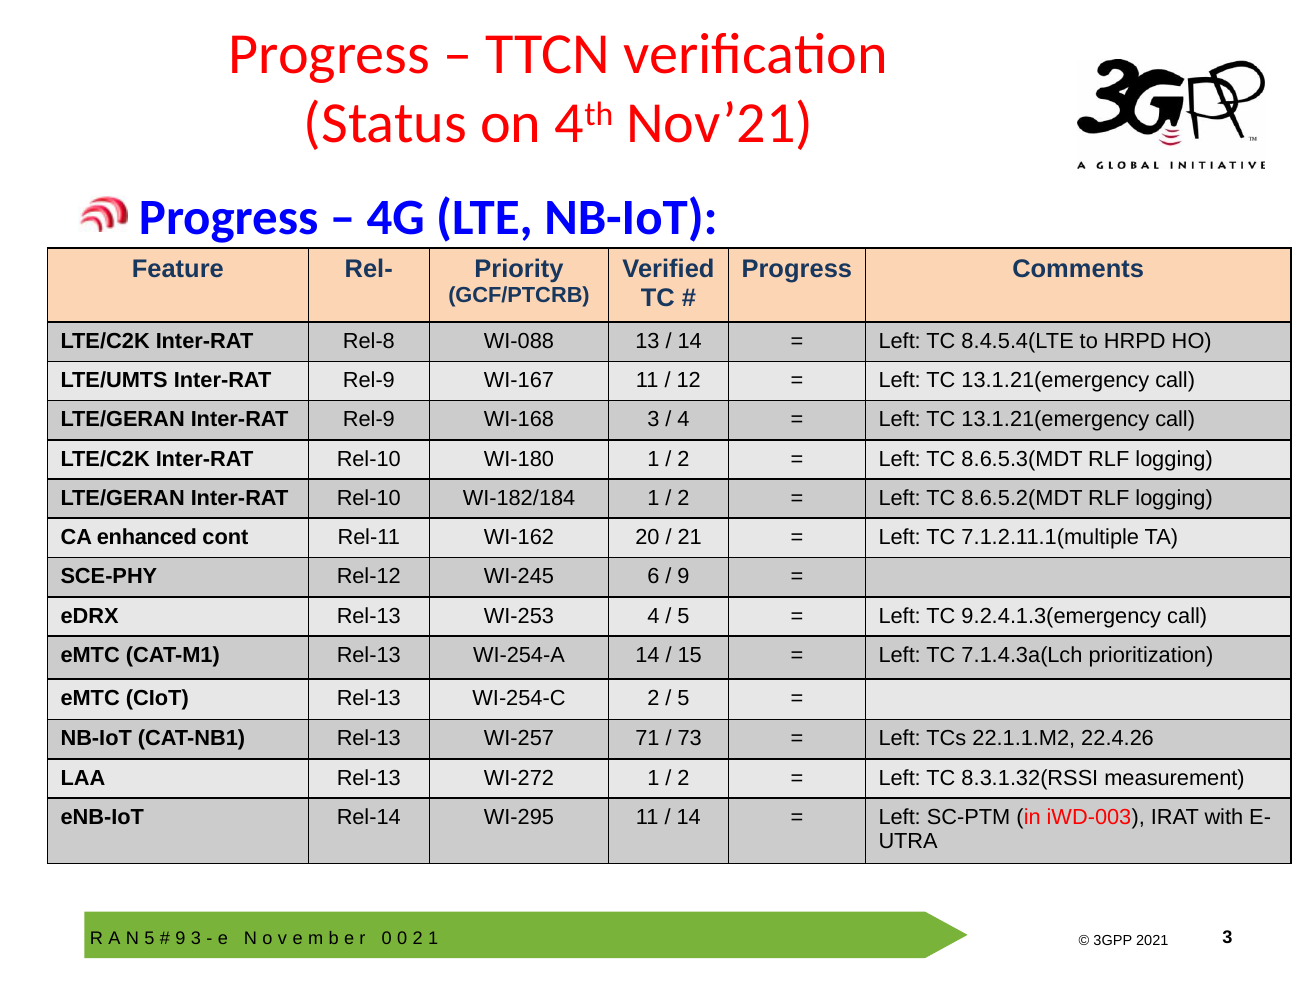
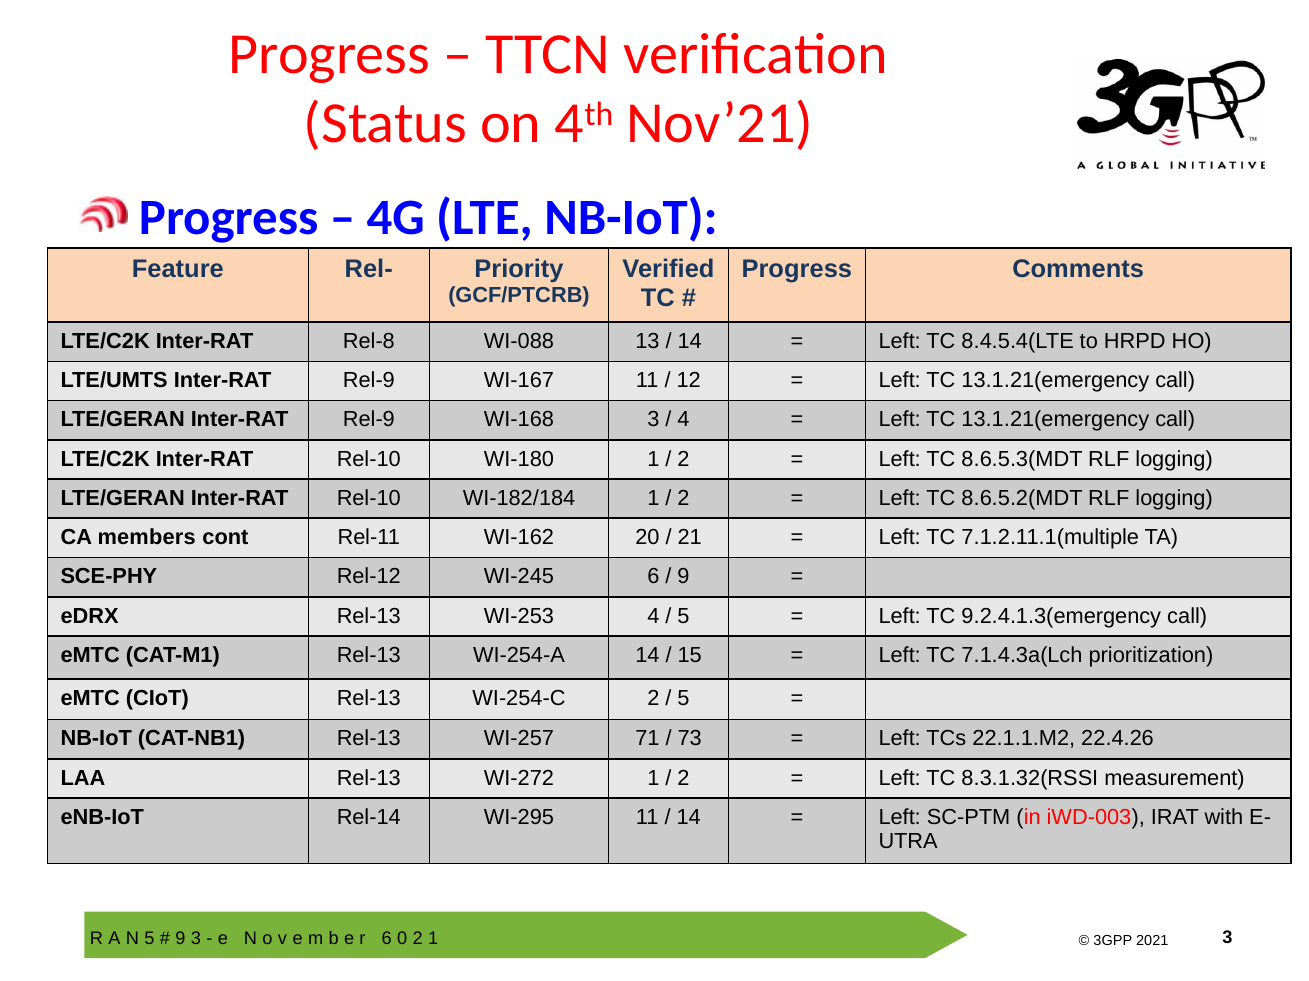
enhanced: enhanced -> members
0 at (387, 939): 0 -> 6
